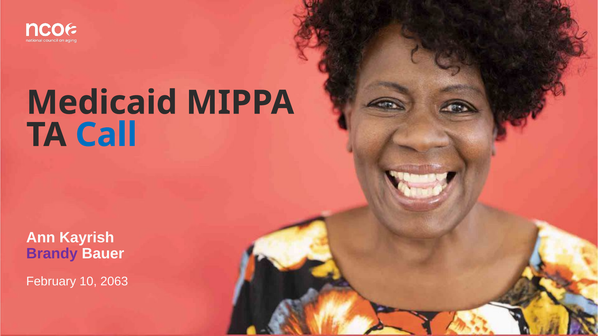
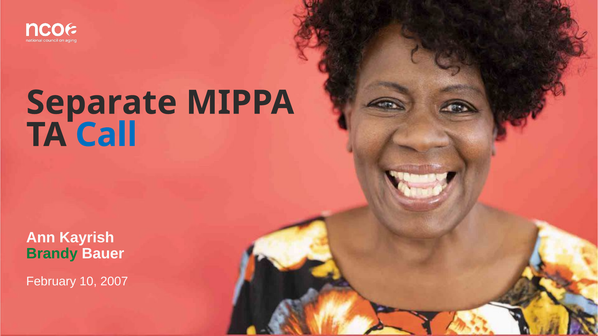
Medicaid: Medicaid -> Separate
Brandy colour: purple -> green
2063: 2063 -> 2007
